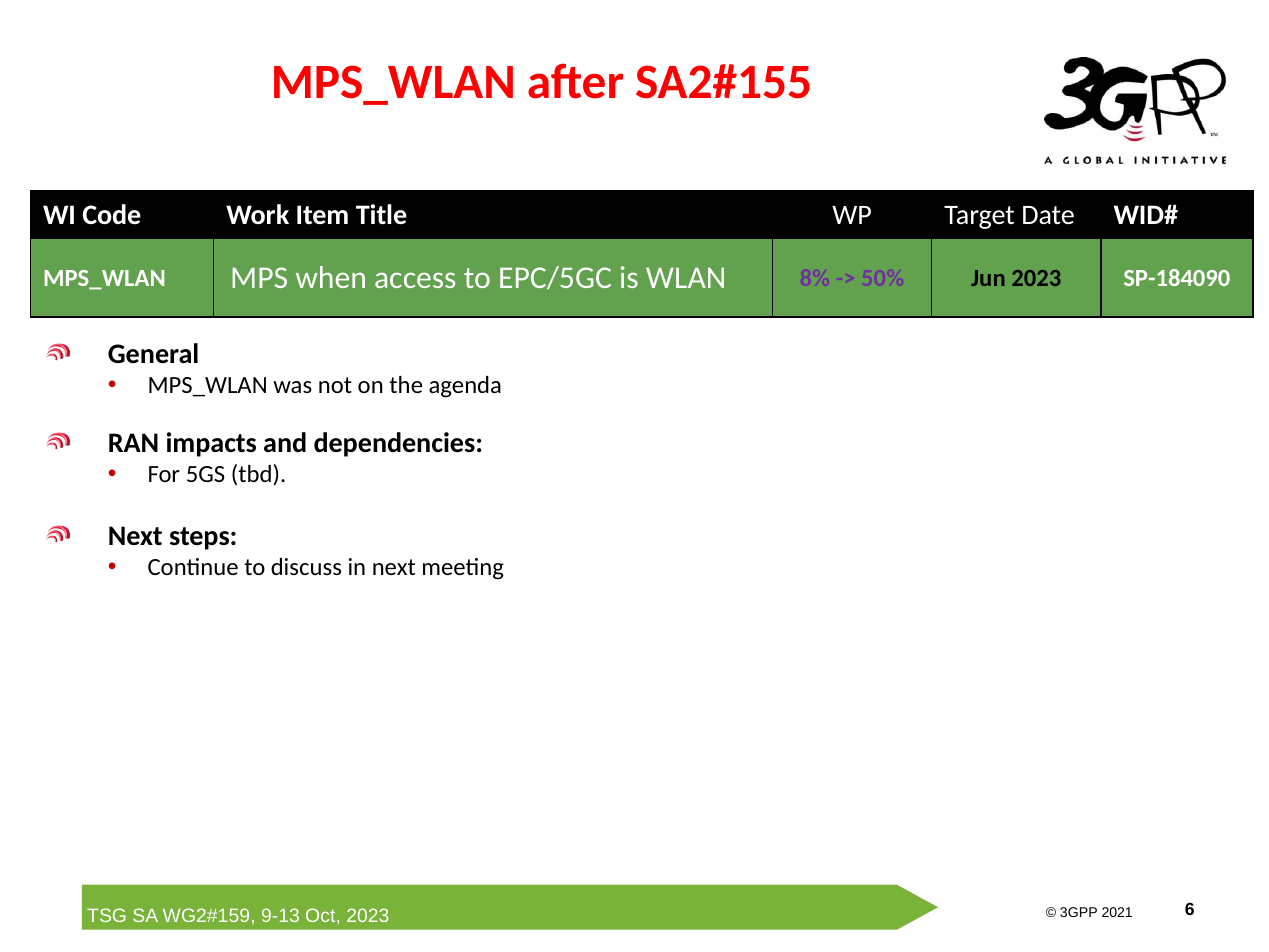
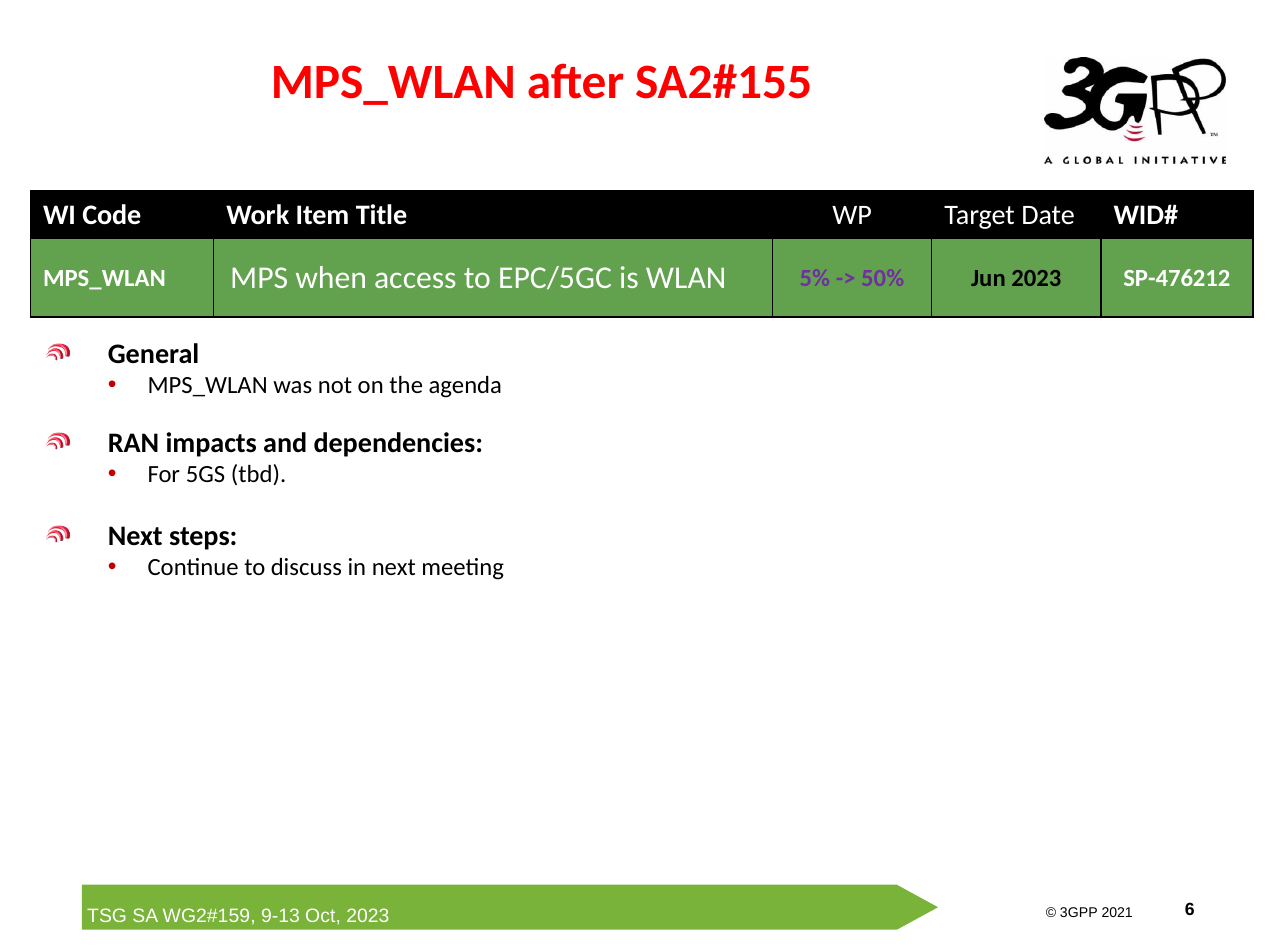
8%: 8% -> 5%
SP-184090: SP-184090 -> SP-476212
